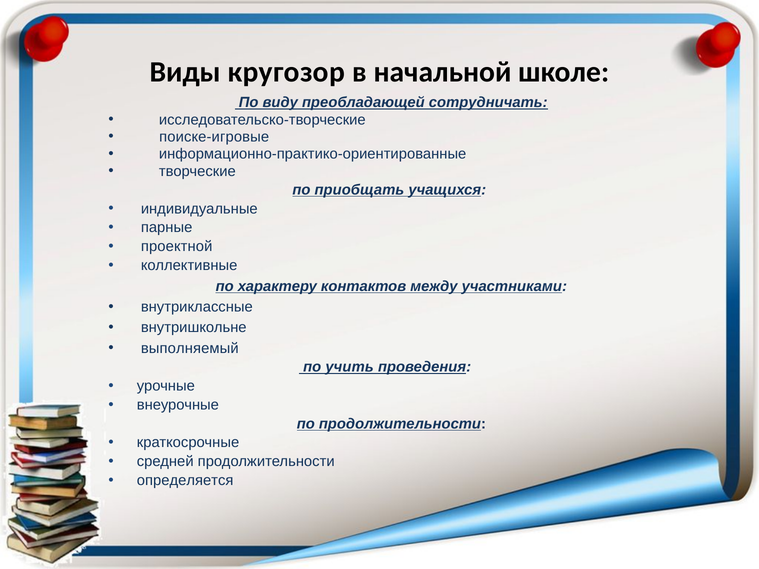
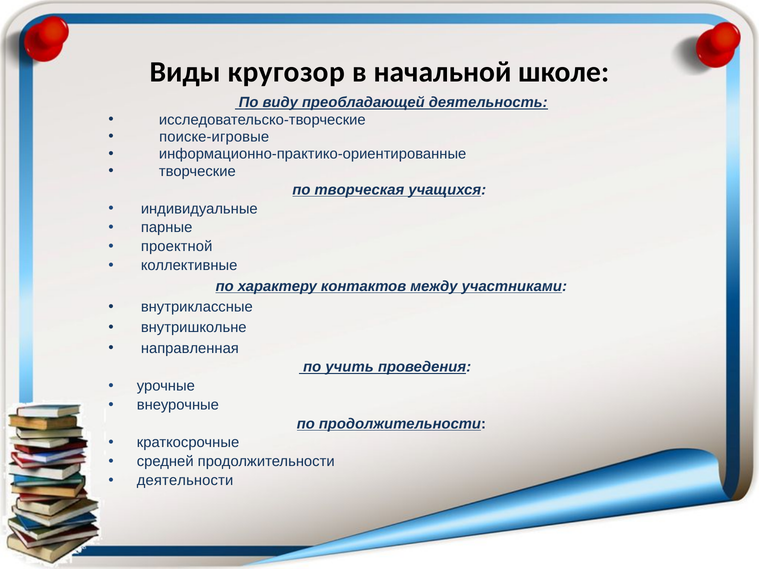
сотрудничать: сотрудничать -> деятельность
приобщать: приобщать -> творческая
выполняемый: выполняемый -> направленная
определяется: определяется -> деятельности
